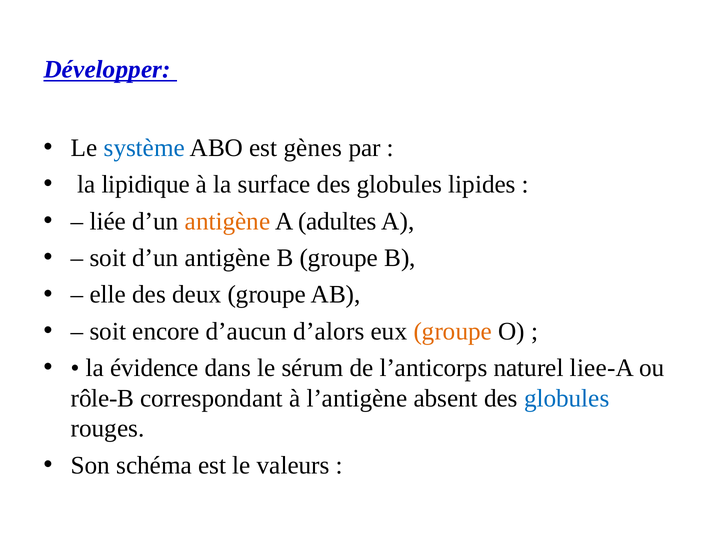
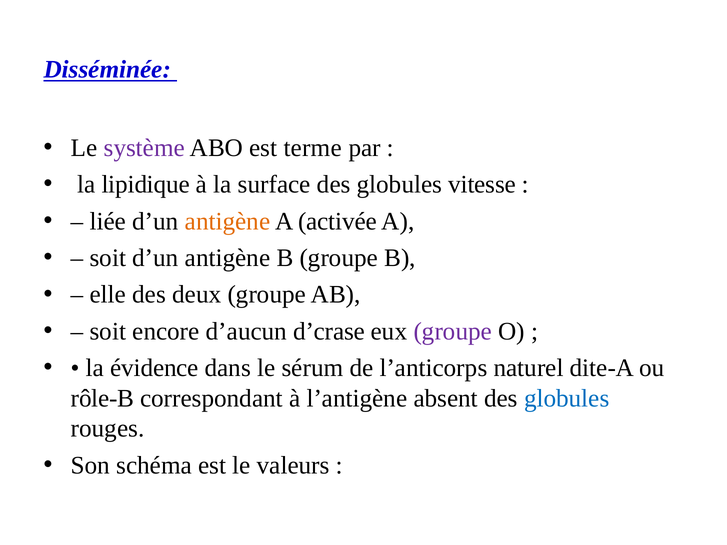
Développer: Développer -> Disséminée
système colour: blue -> purple
gènes: gènes -> terme
lipides: lipides -> vitesse
adultes: adultes -> activée
d’alors: d’alors -> d’crase
groupe at (453, 332) colour: orange -> purple
liee-A: liee-A -> dite-A
